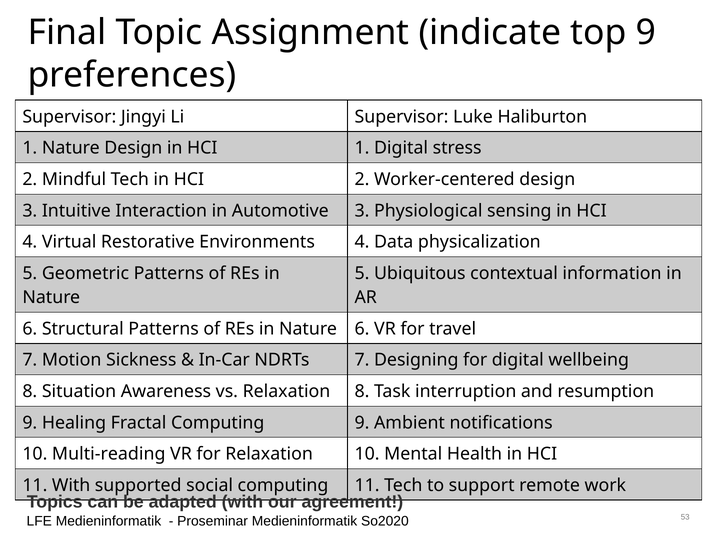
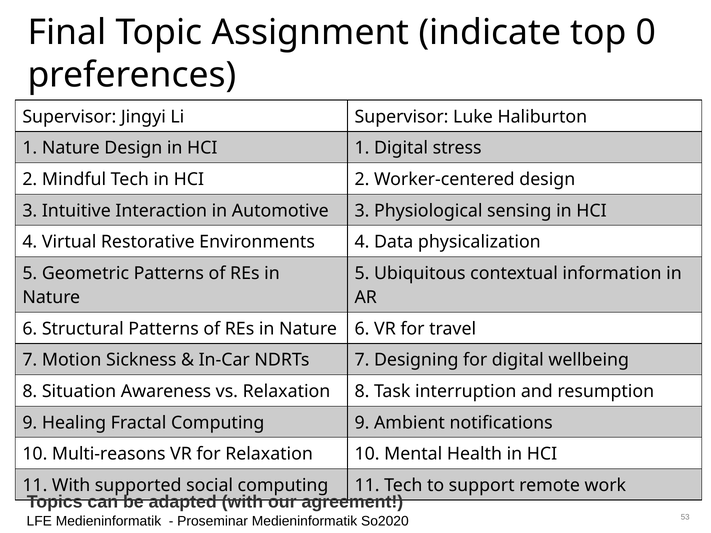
top 9: 9 -> 0
Multi-reading: Multi-reading -> Multi-reasons
